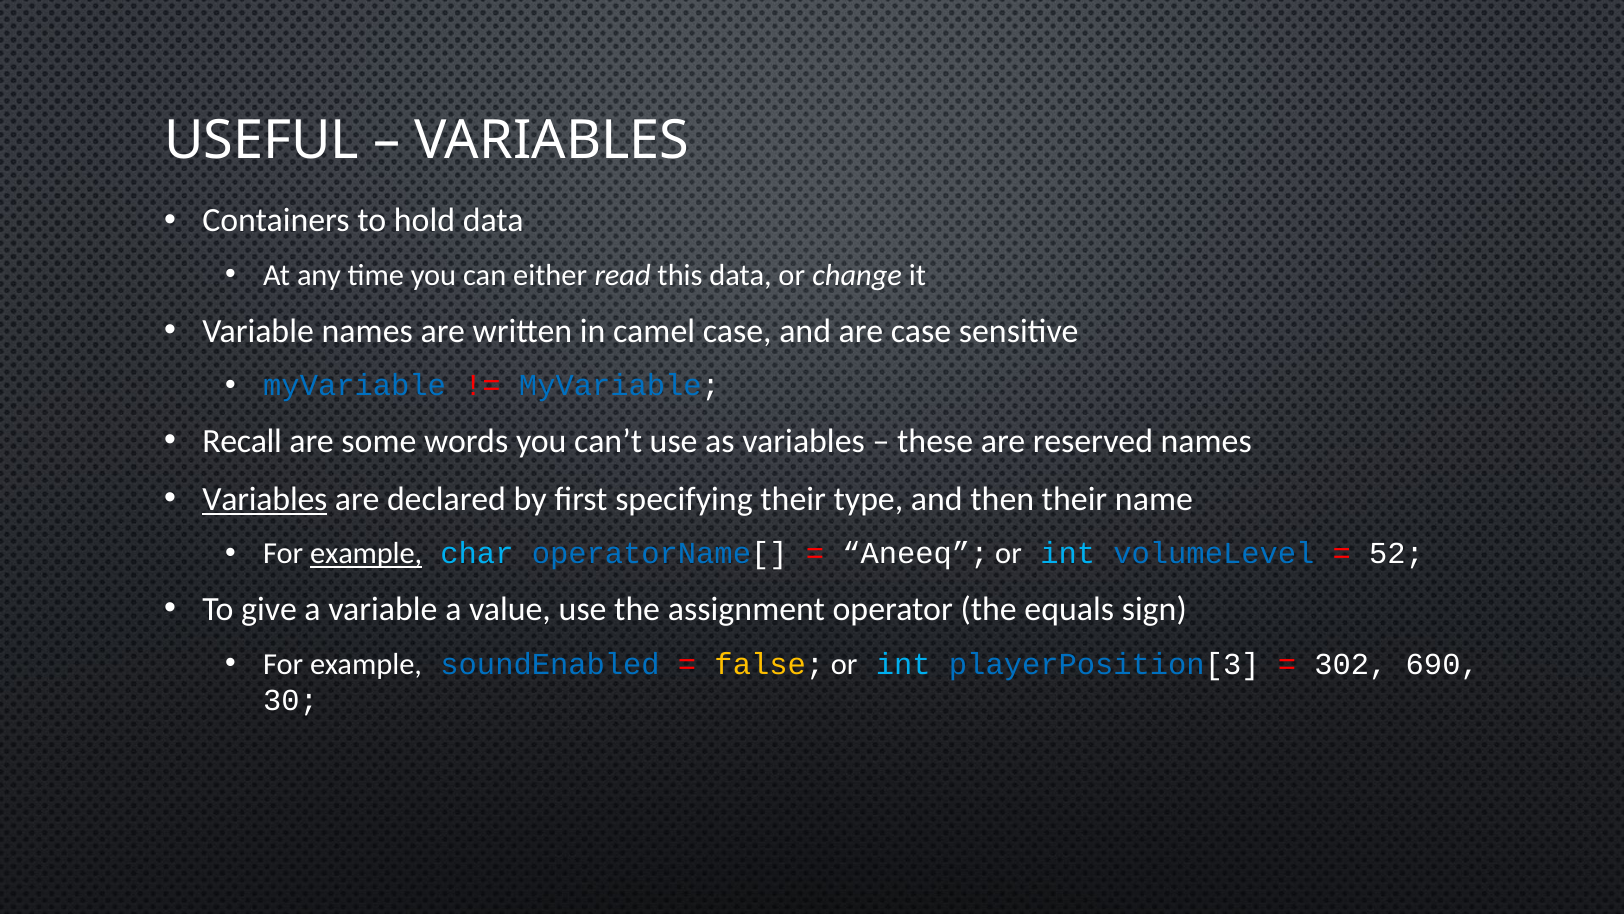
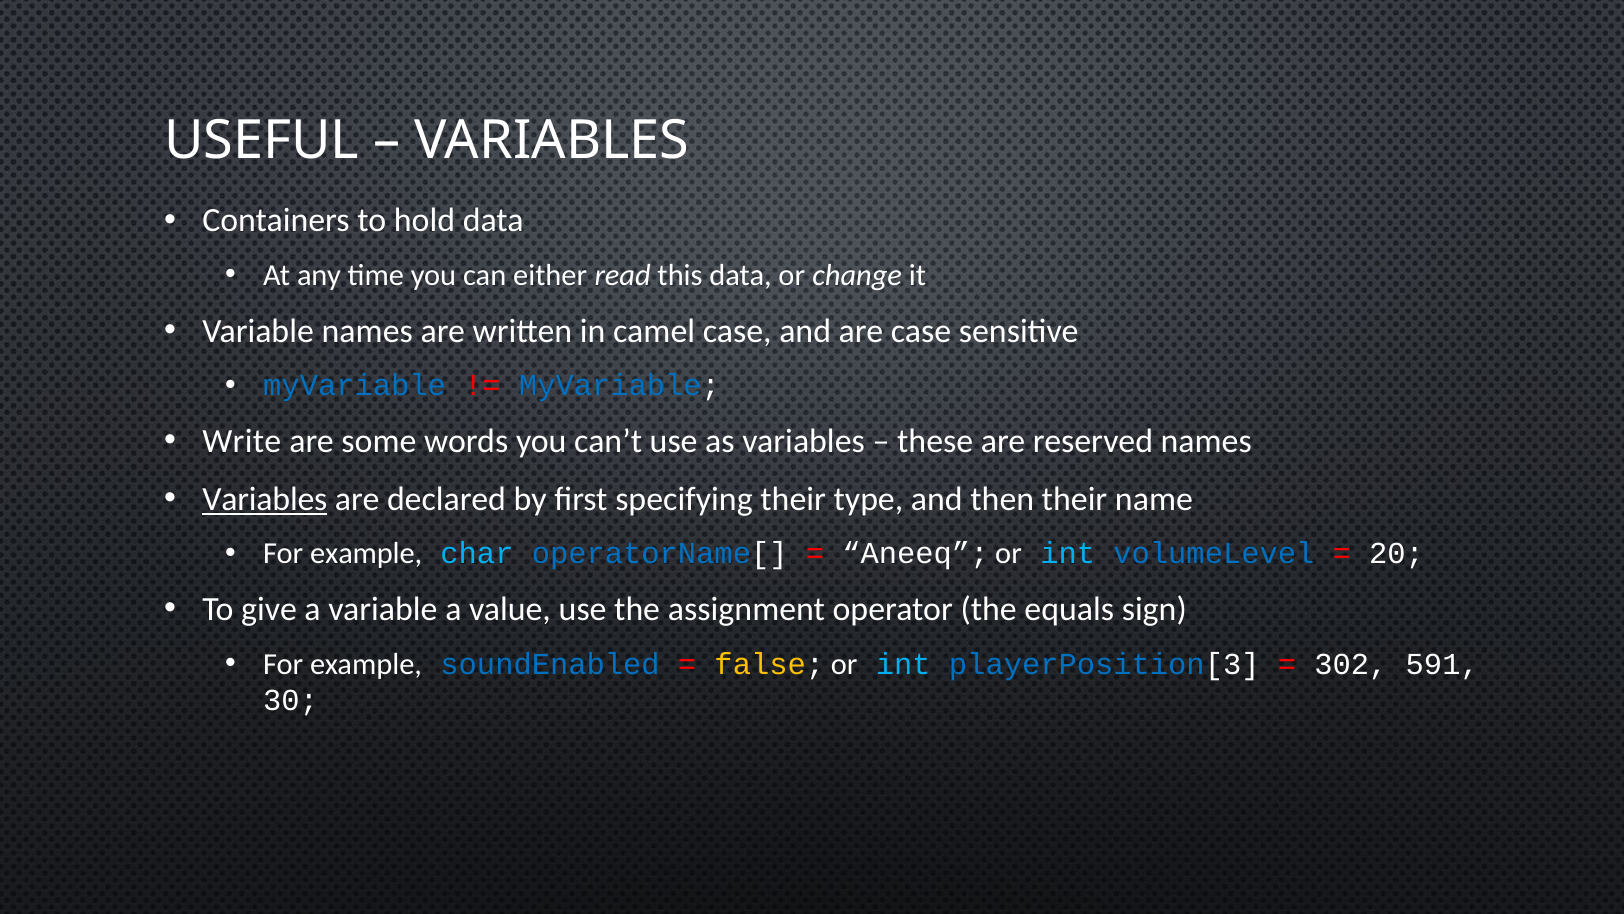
Recall: Recall -> Write
example at (366, 553) underline: present -> none
52: 52 -> 20
690: 690 -> 591
